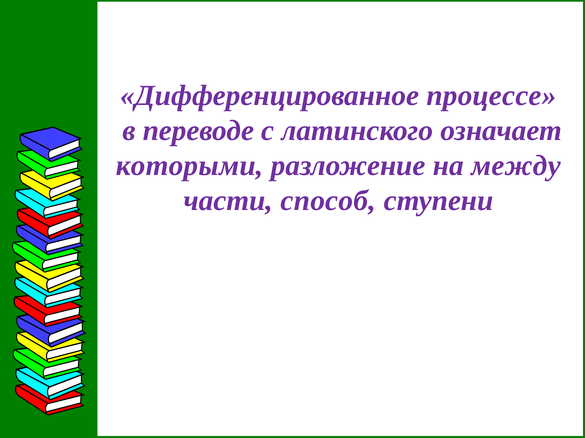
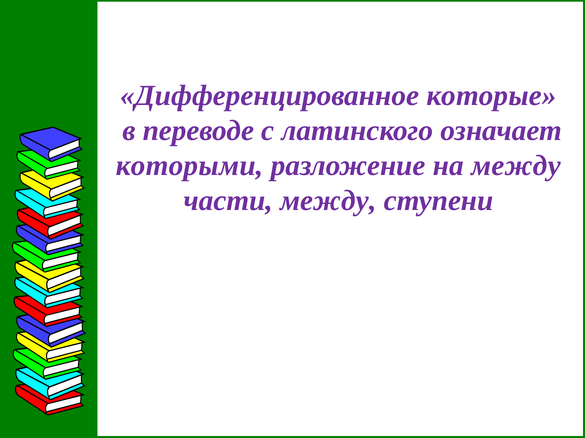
процессе: процессе -> которые
части способ: способ -> между
